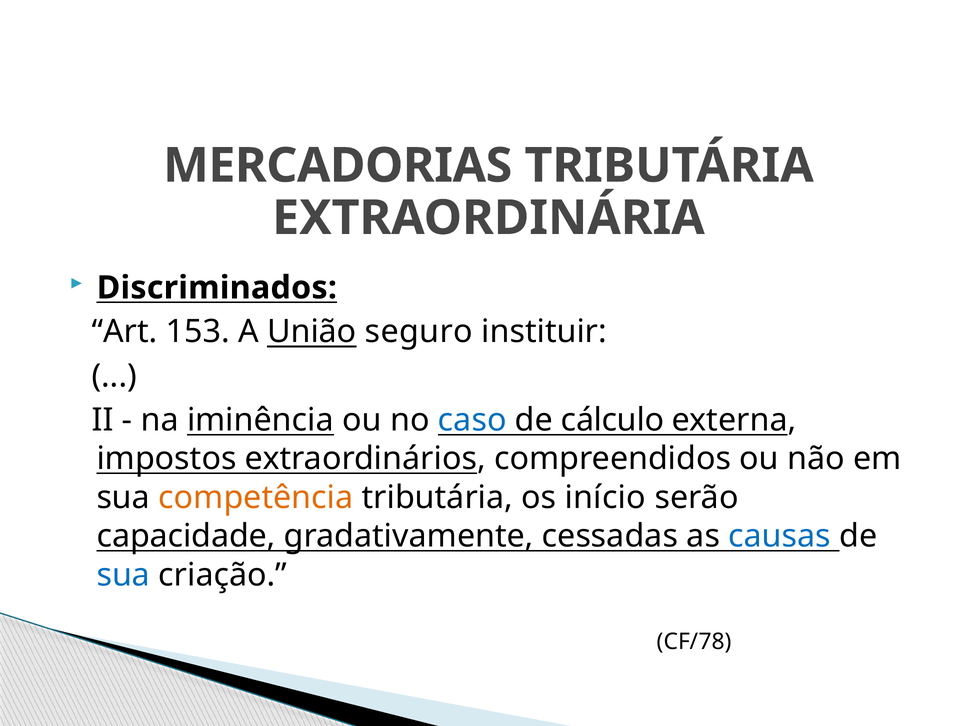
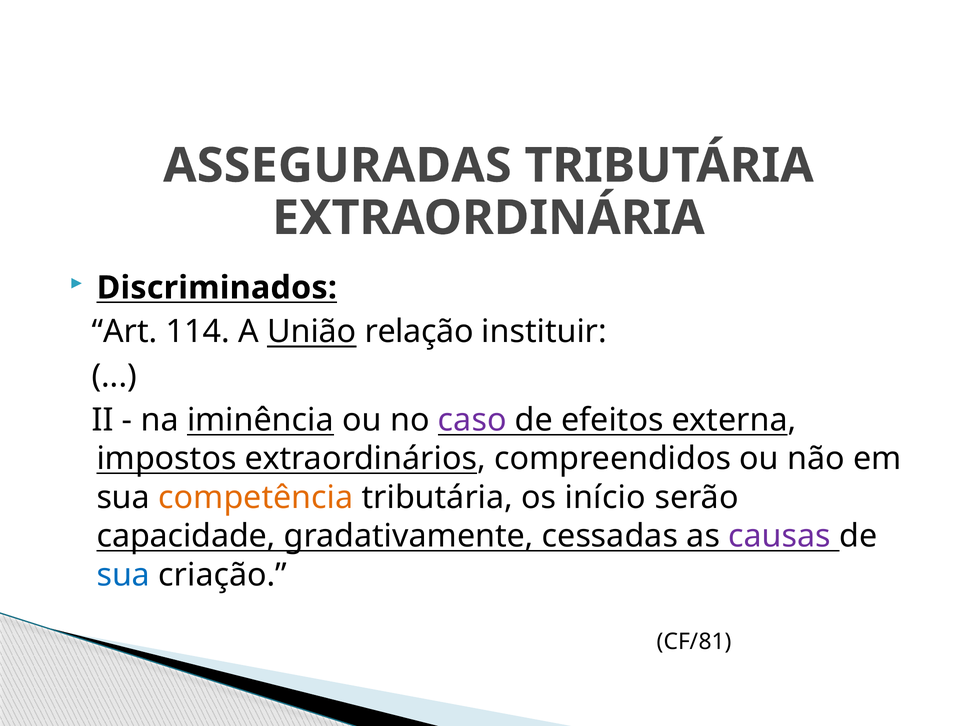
MERCADORIAS: MERCADORIAS -> ASSEGURADAS
153: 153 -> 114
seguro: seguro -> relação
caso colour: blue -> purple
cálculo: cálculo -> efeitos
causas colour: blue -> purple
CF/78: CF/78 -> CF/81
